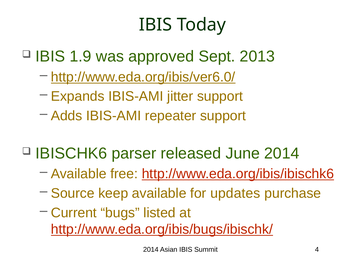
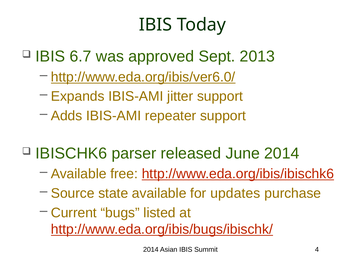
1.9: 1.9 -> 6.7
keep: keep -> state
